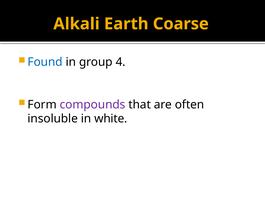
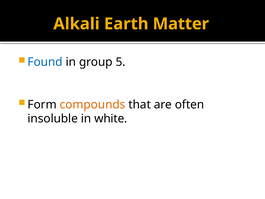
Coarse: Coarse -> Matter
4: 4 -> 5
compounds colour: purple -> orange
